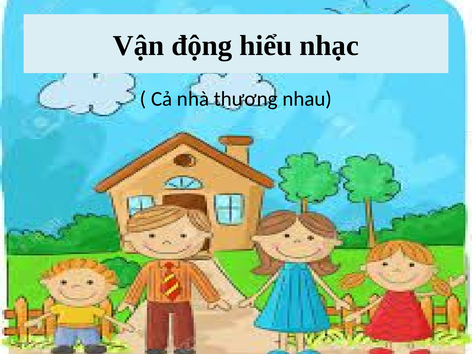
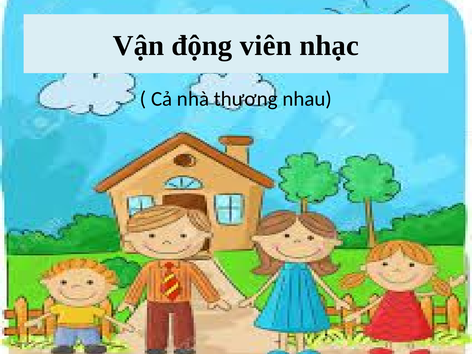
hiểu: hiểu -> viên
